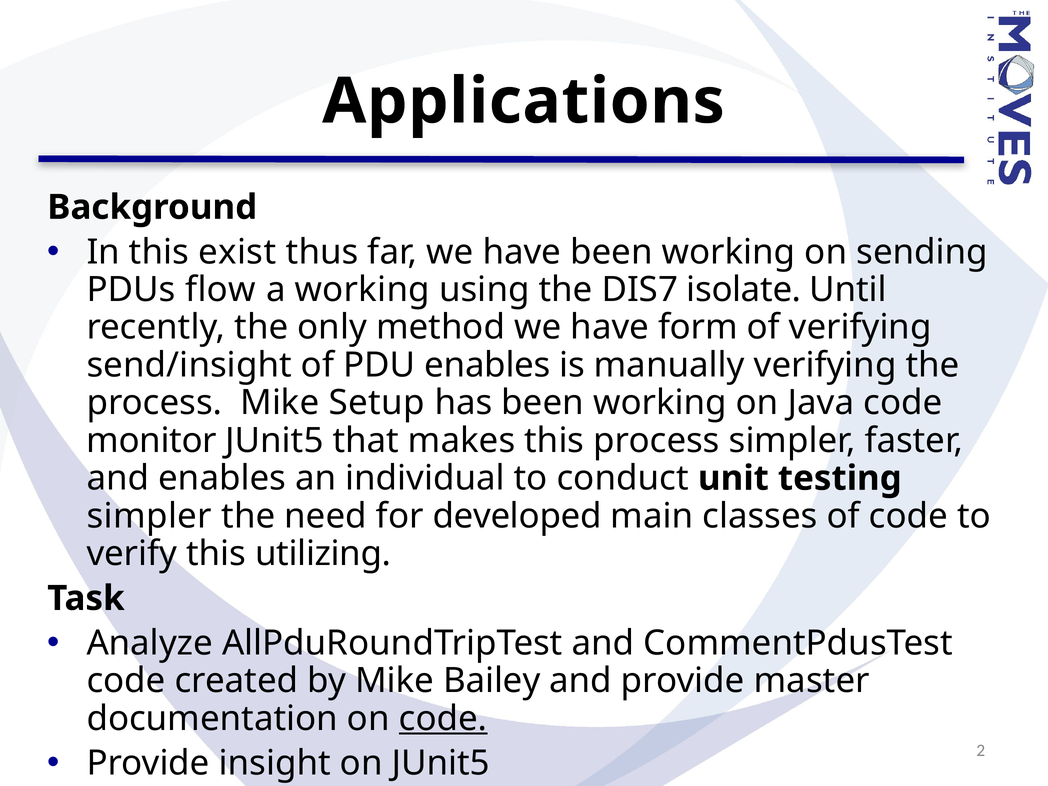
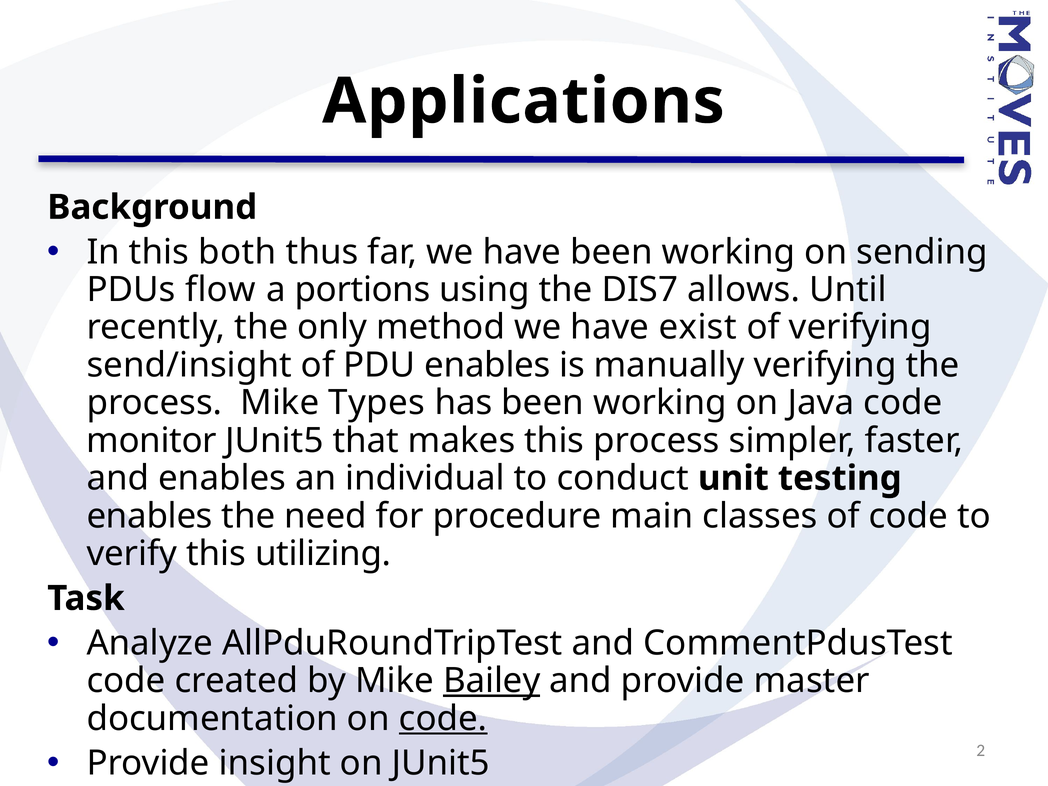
exist: exist -> both
a working: working -> portions
isolate: isolate -> allows
form: form -> exist
Setup: Setup -> Types
simpler at (149, 516): simpler -> enables
developed: developed -> procedure
Bailey underline: none -> present
